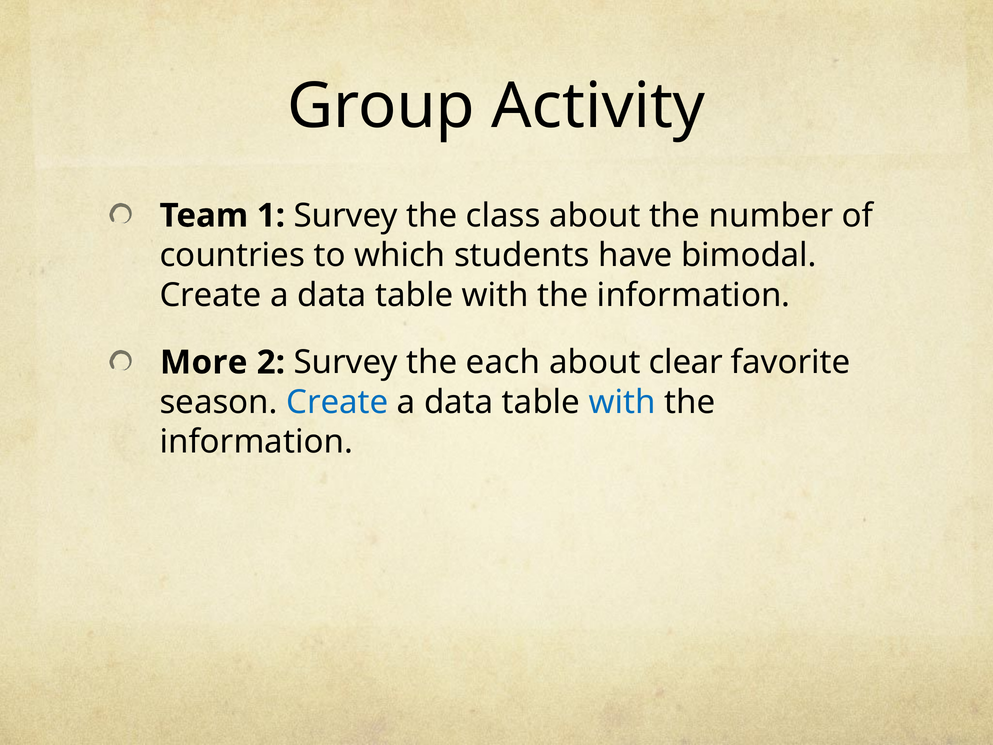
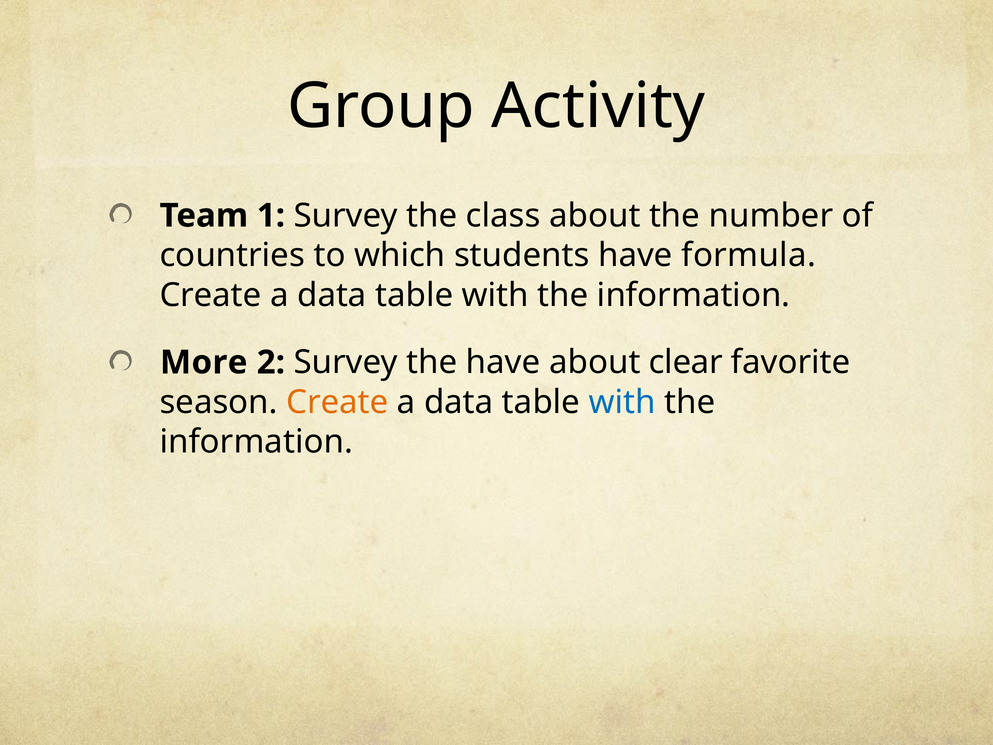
bimodal: bimodal -> formula
the each: each -> have
Create at (337, 402) colour: blue -> orange
